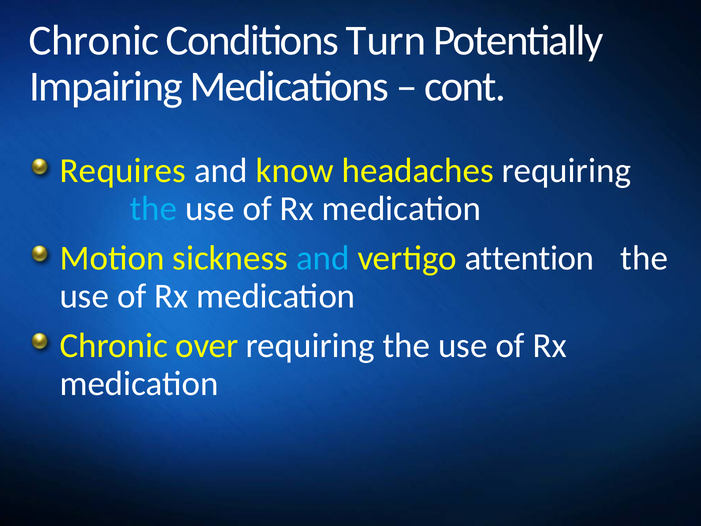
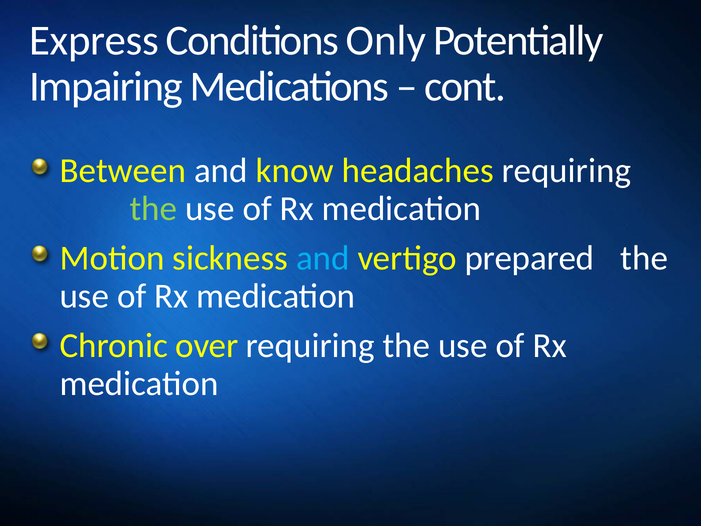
Chronic at (94, 41): Chronic -> Express
Turn: Turn -> Only
Requires: Requires -> Between
the at (153, 208) colour: light blue -> light green
attention: attention -> prepared
